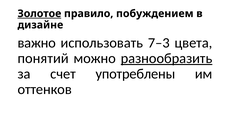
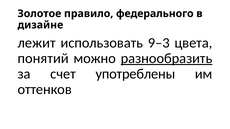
Золотое underline: present -> none
побуждением: побуждением -> федерального
важно: важно -> лежит
7–3: 7–3 -> 9–3
